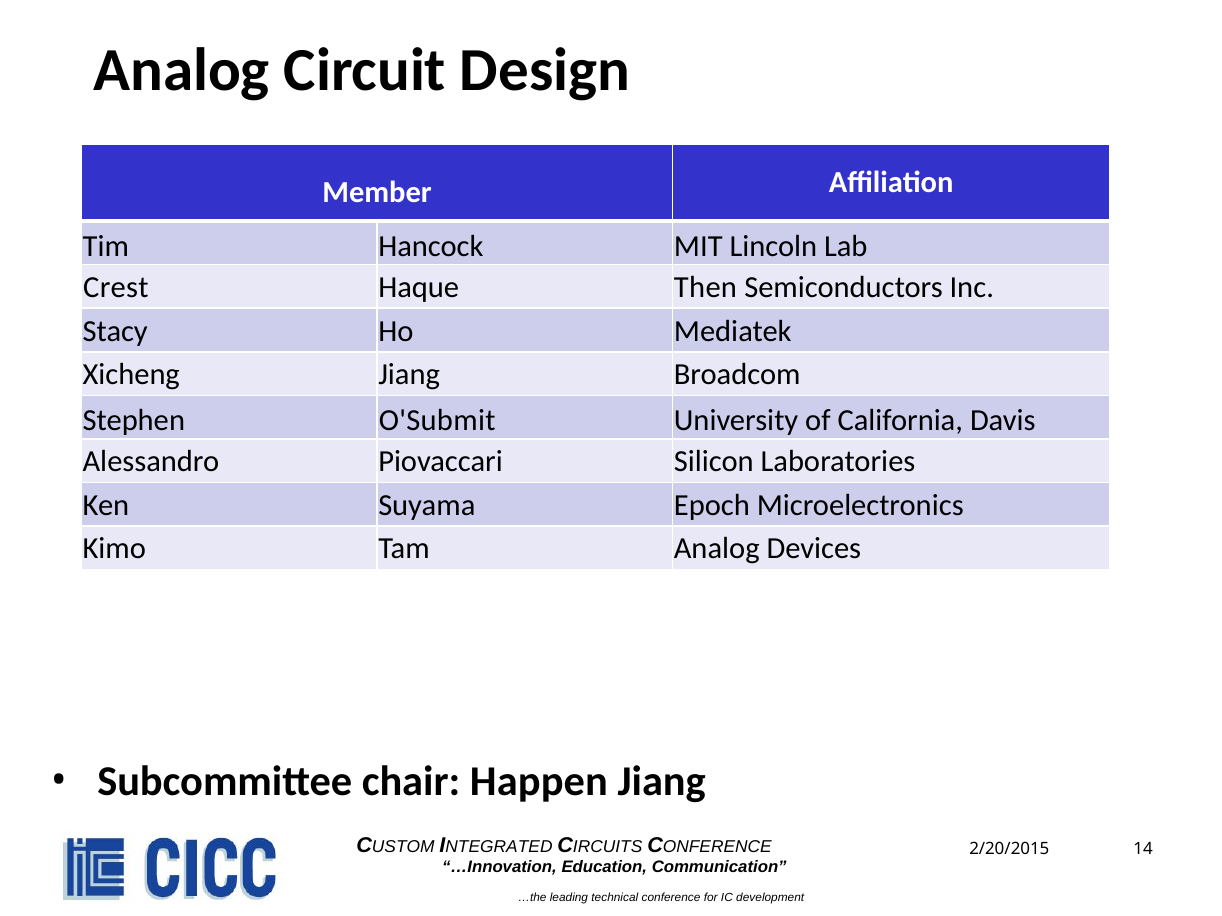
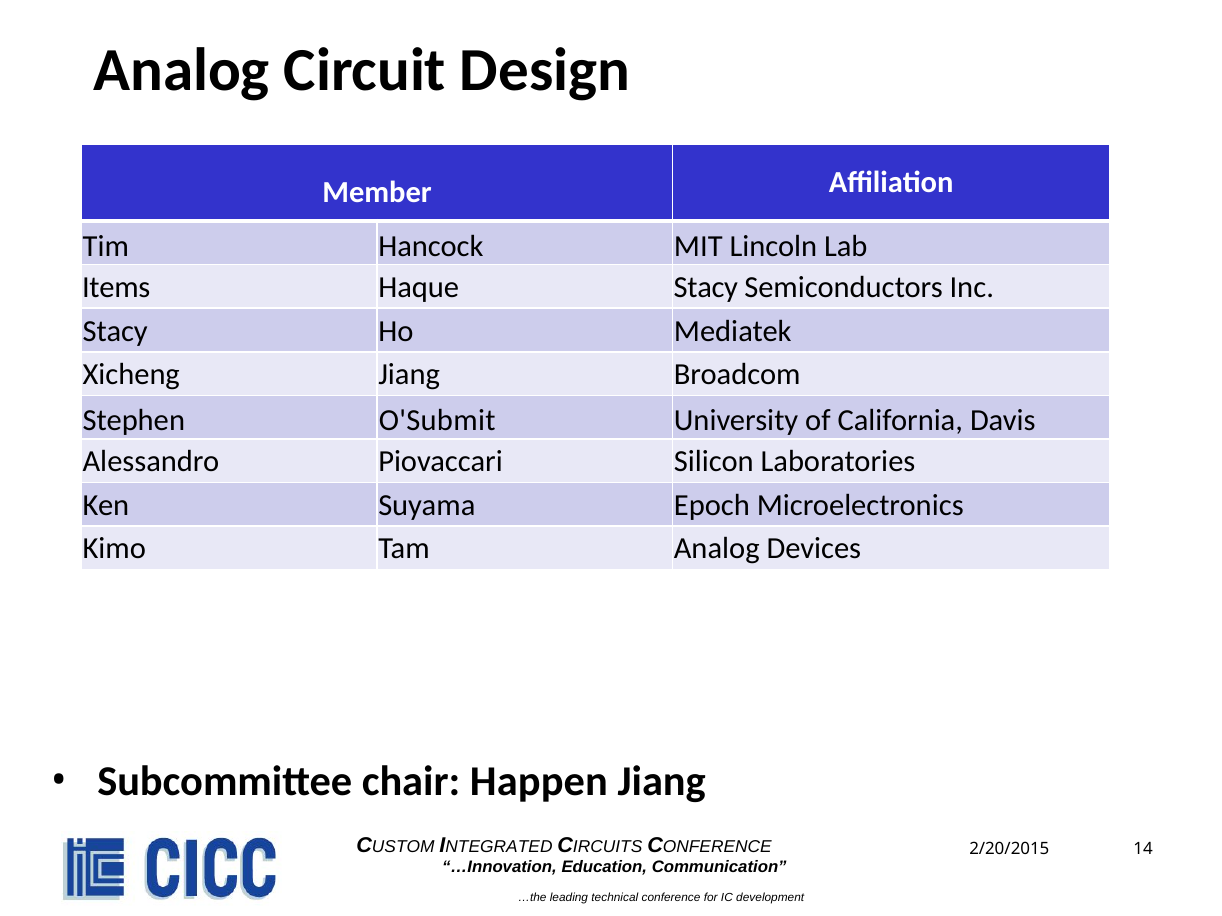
Crest: Crest -> Items
Haque Then: Then -> Stacy
